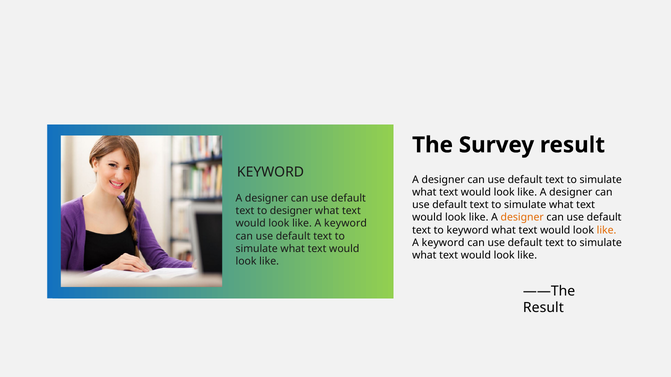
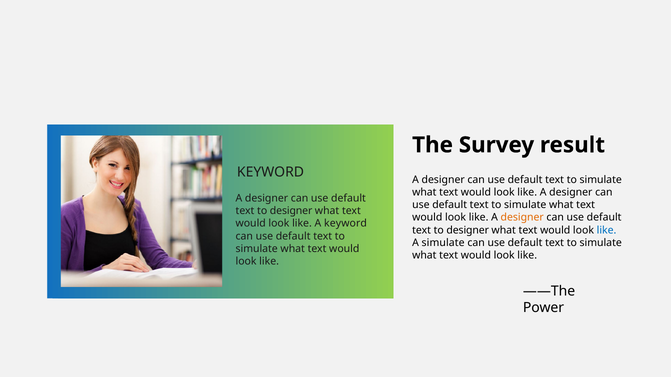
keyword at (468, 230): keyword -> designer
like at (607, 230) colour: orange -> blue
keyword at (443, 243): keyword -> simulate
Result at (543, 308): Result -> Power
